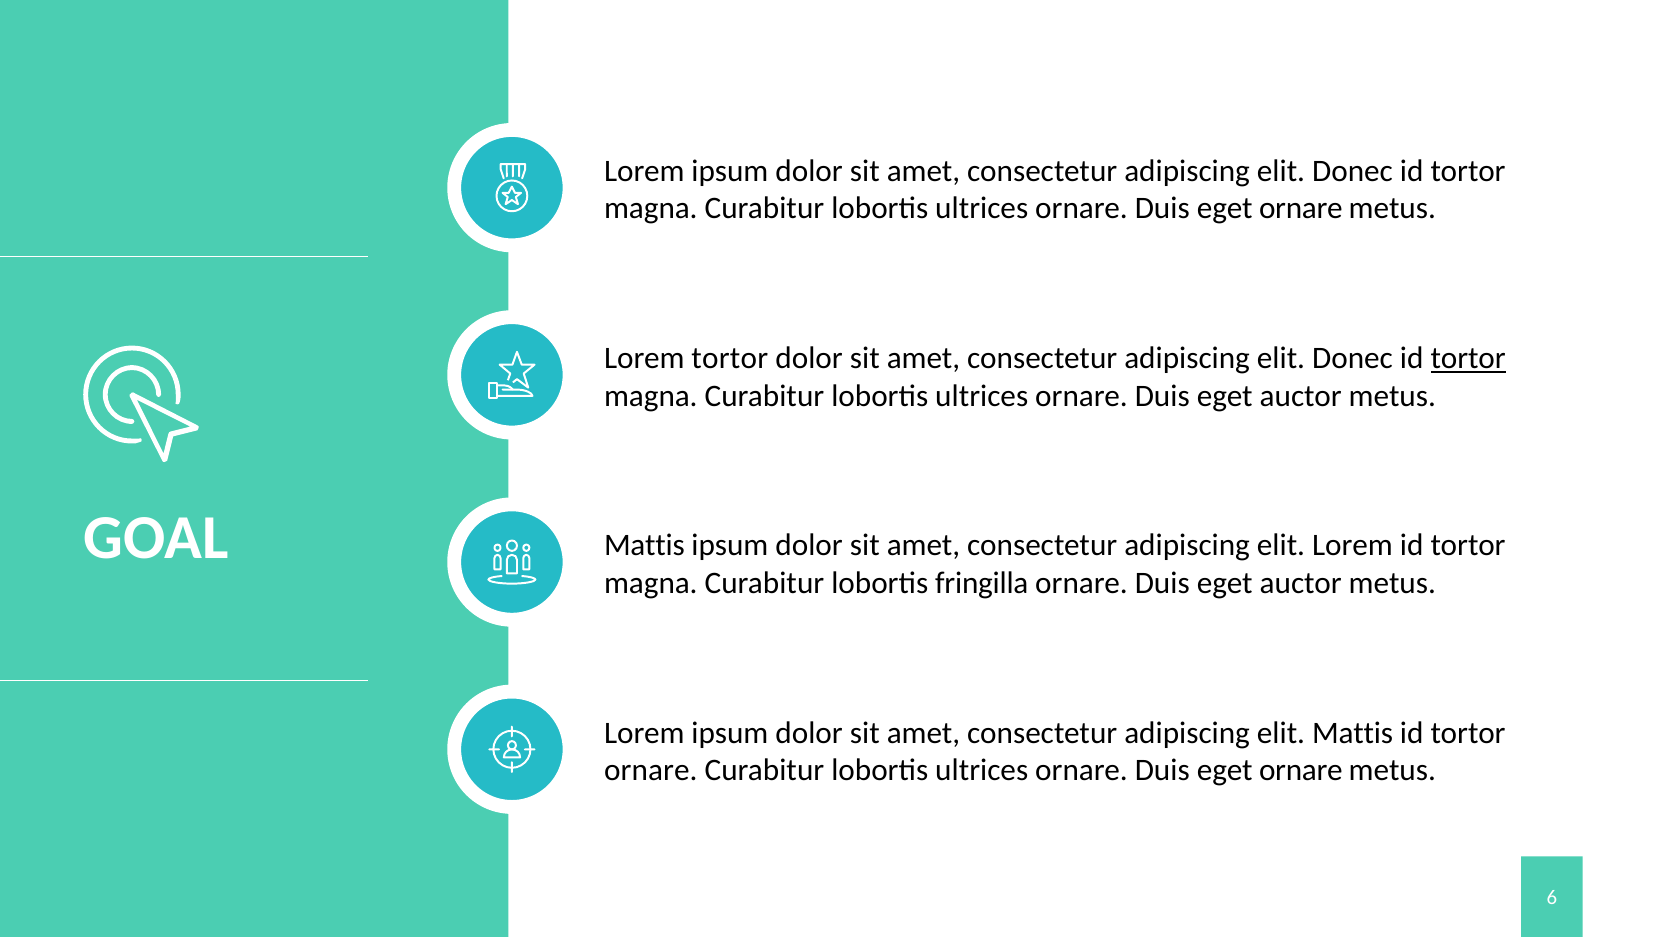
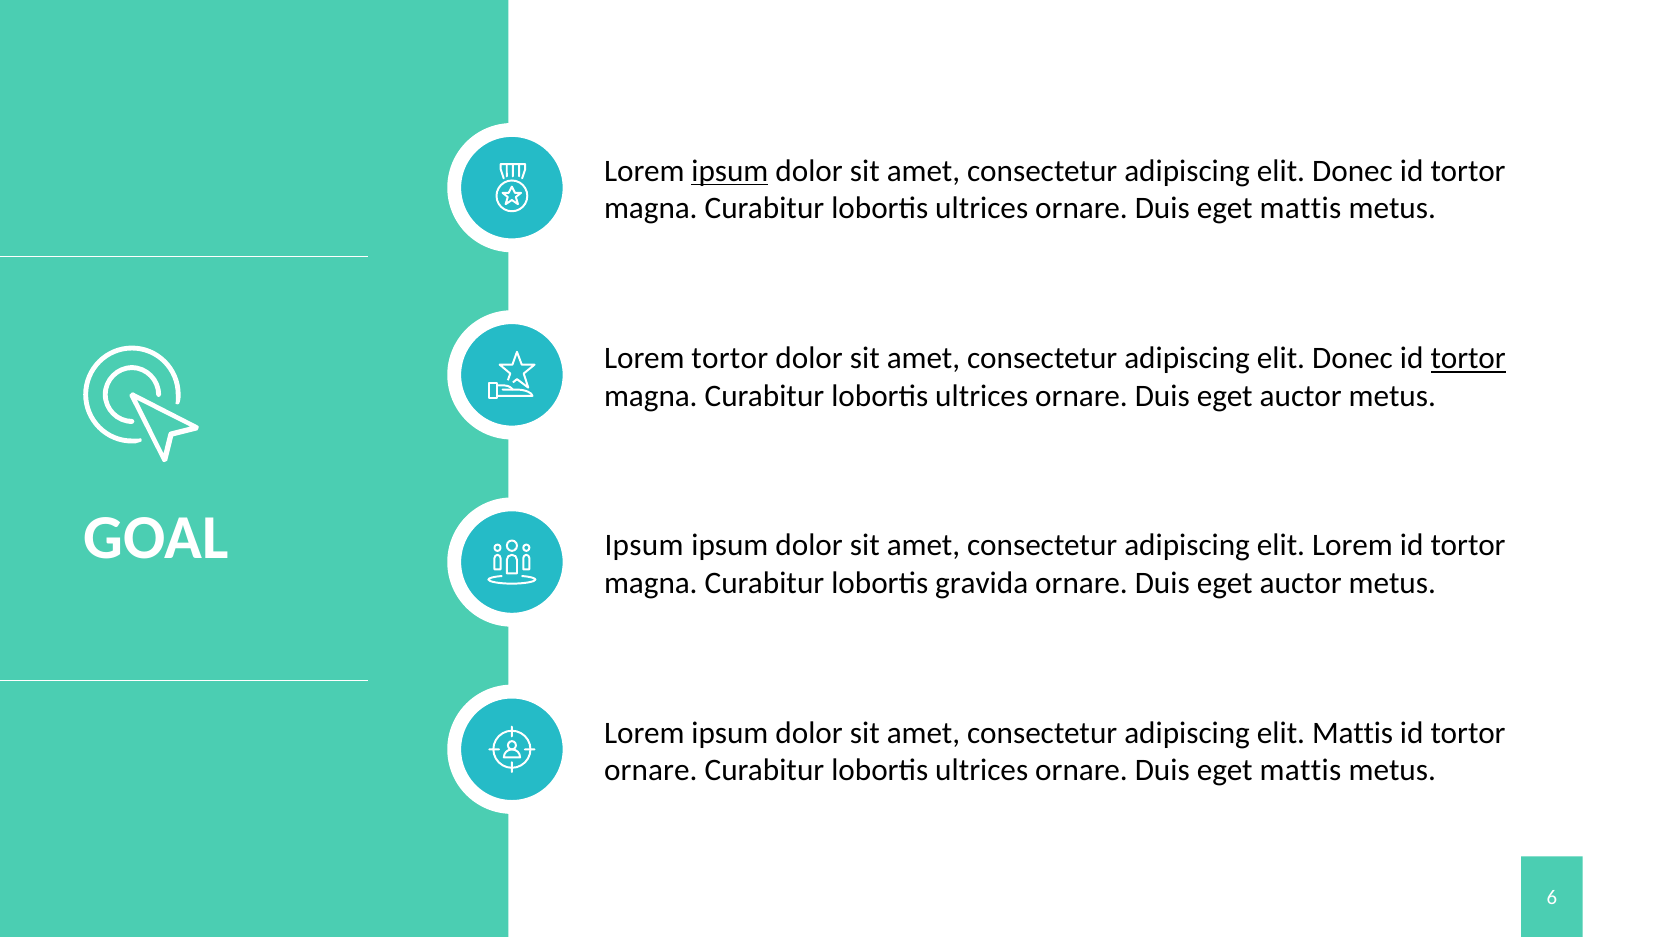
ipsum at (730, 171) underline: none -> present
ornare at (1301, 209): ornare -> mattis
Mattis at (644, 546): Mattis -> Ipsum
fringilla: fringilla -> gravida
ornare at (1301, 770): ornare -> mattis
